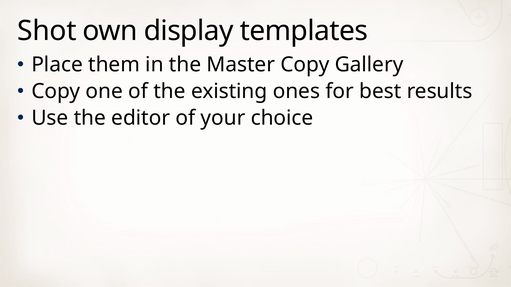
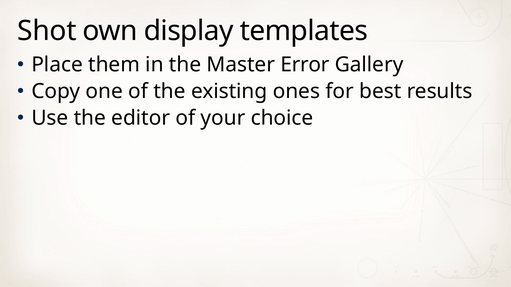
Master Copy: Copy -> Error
